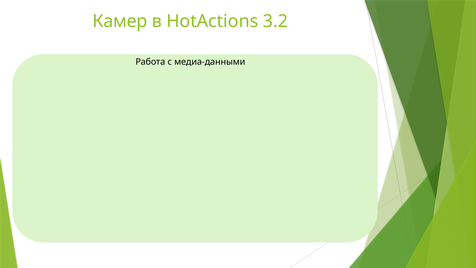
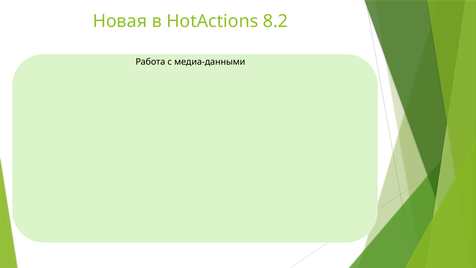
Камер: Камер -> Новая
3.2: 3.2 -> 8.2
